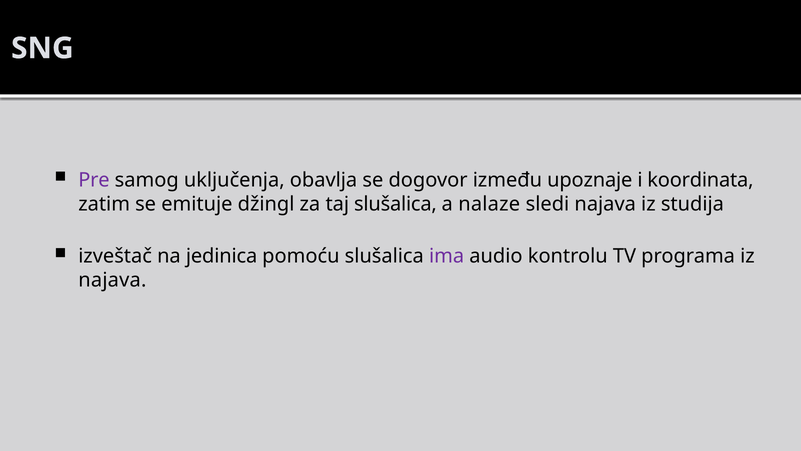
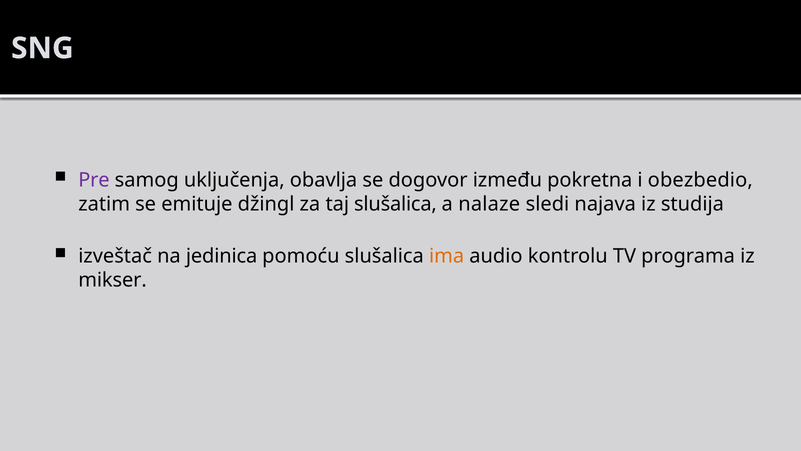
upoznaje: upoznaje -> pokretna
koordinata: koordinata -> obezbedio
ima colour: purple -> orange
najava at (112, 280): najava -> mikser
